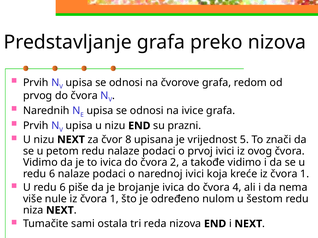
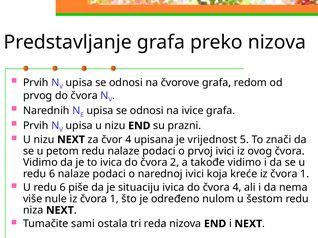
čvor 8: 8 -> 4
brojanje: brojanje -> situaciju
